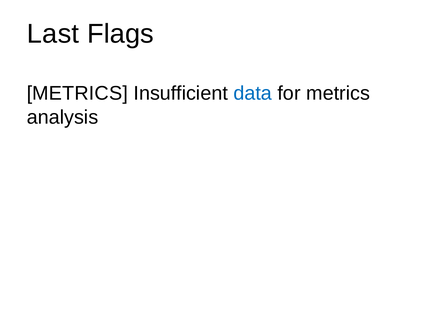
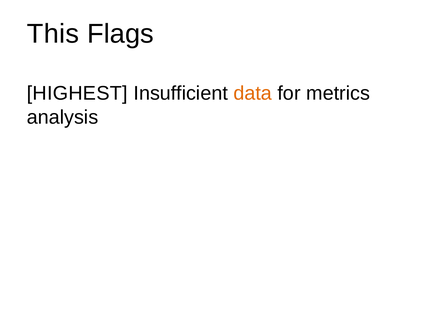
Last: Last -> This
METRICS at (77, 94): METRICS -> HIGHEST
data colour: blue -> orange
